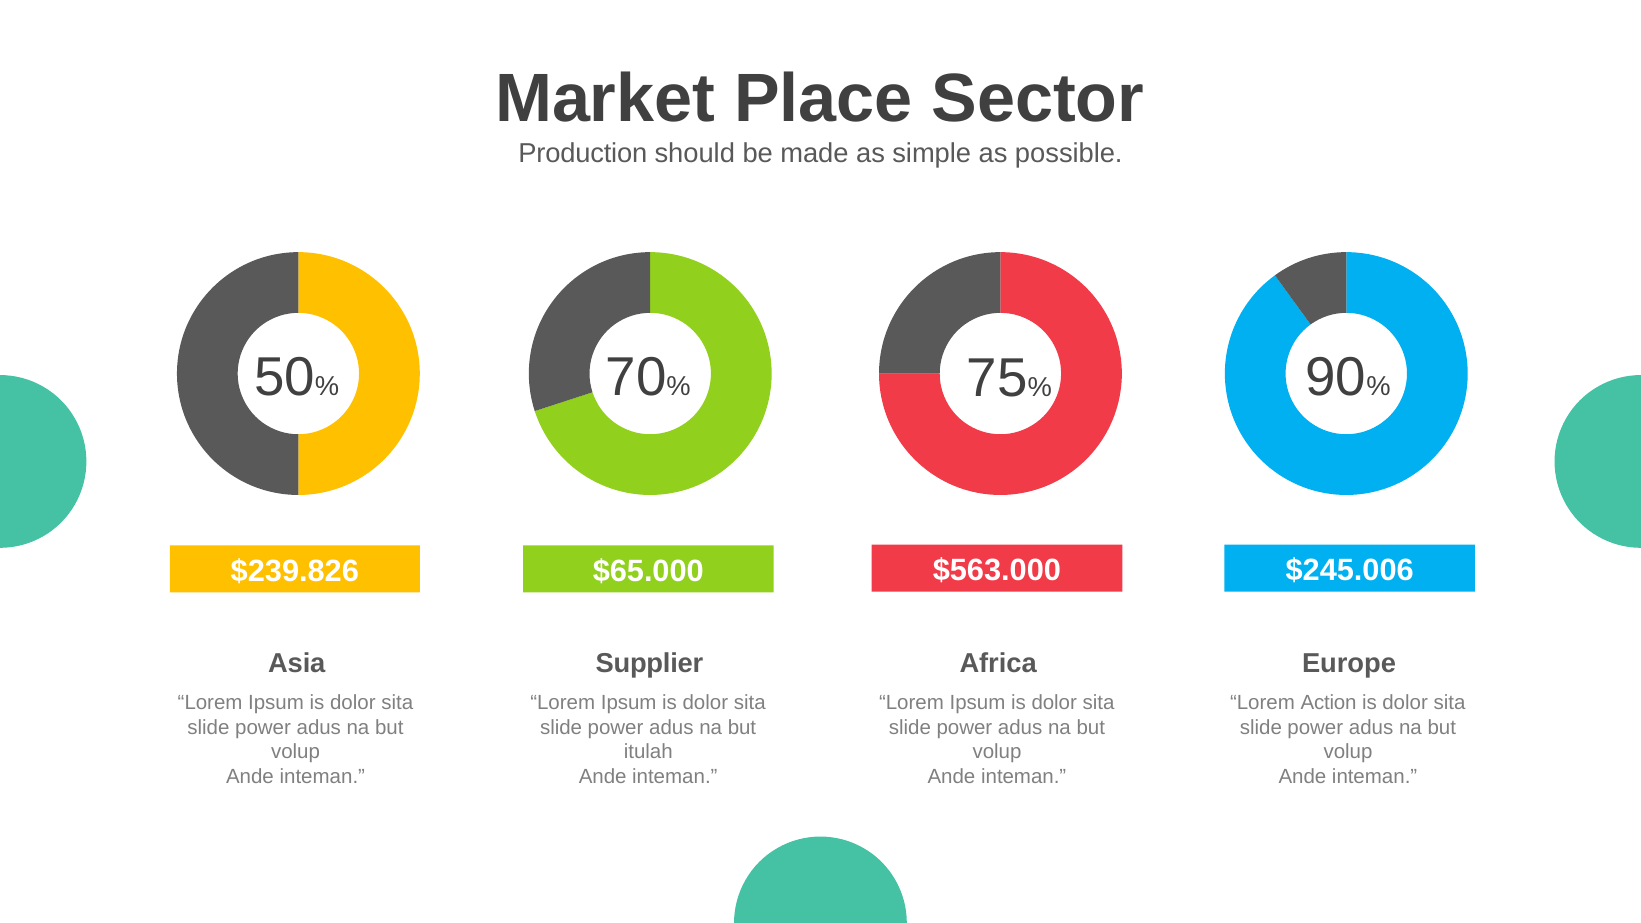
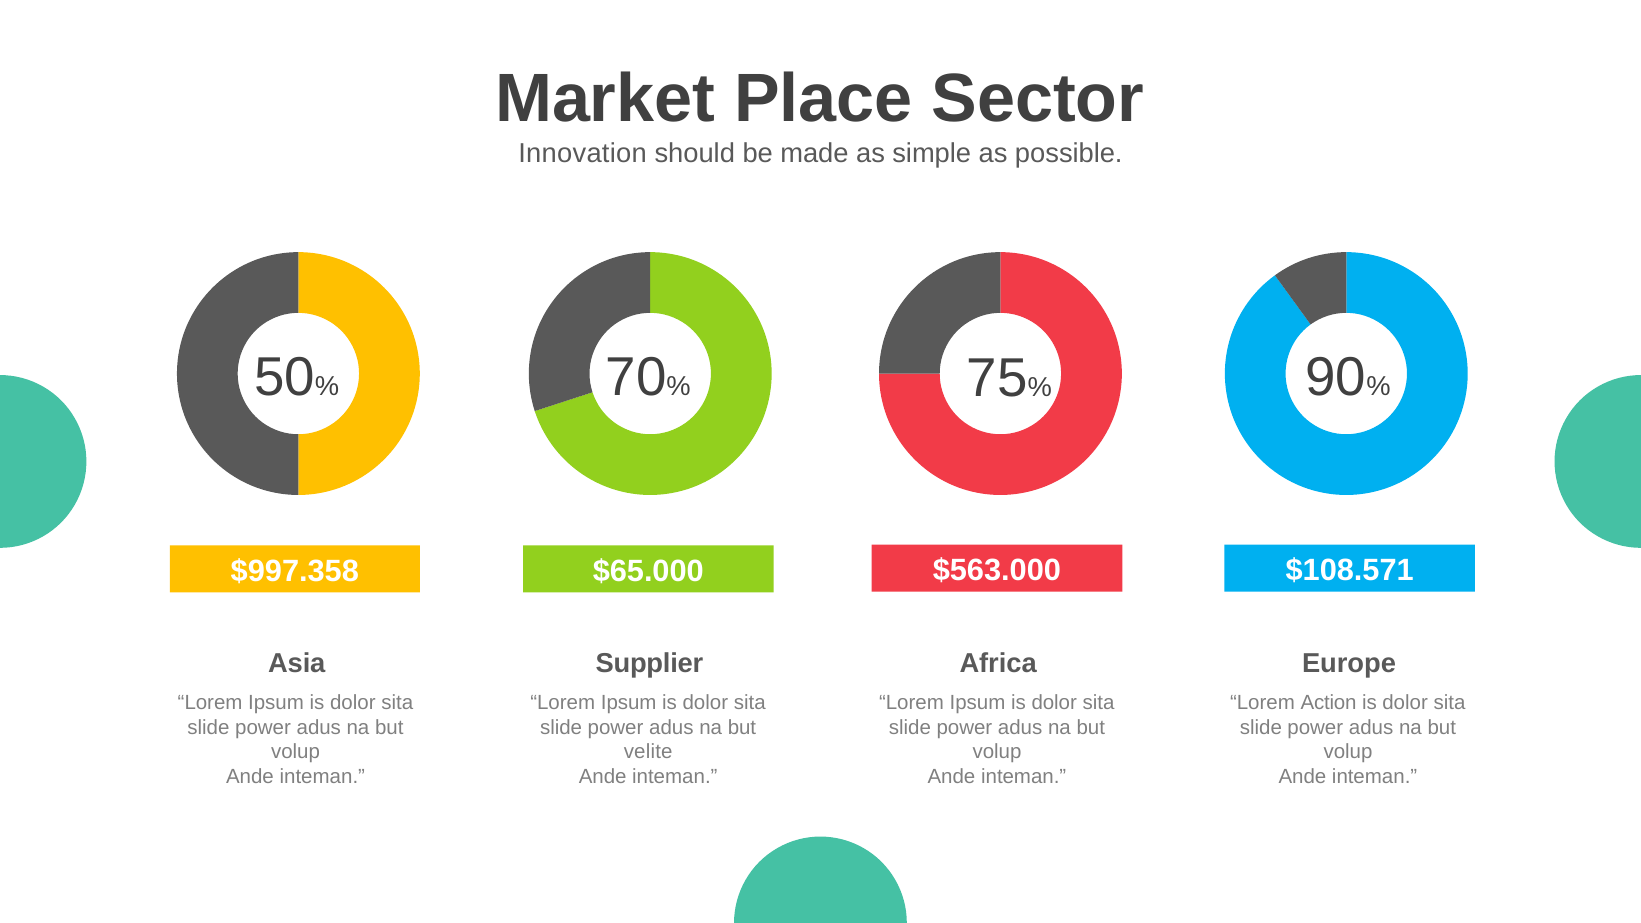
Production: Production -> Innovation
$245.006: $245.006 -> $108.571
$239.826: $239.826 -> $997.358
itulah: itulah -> velite
